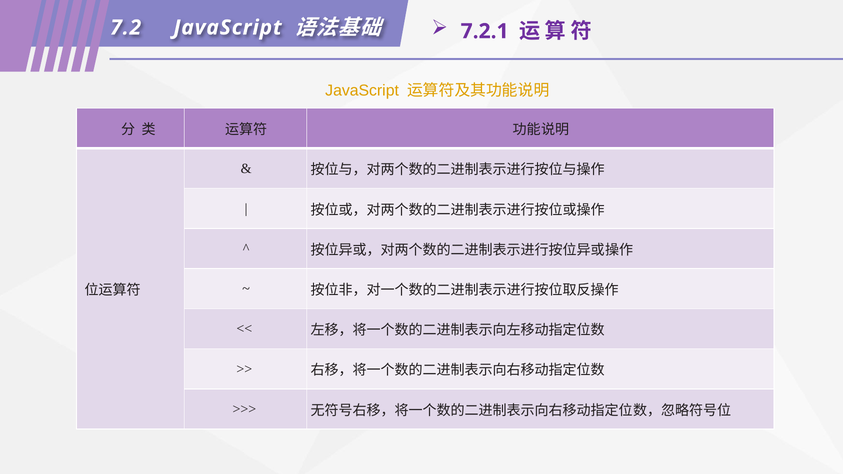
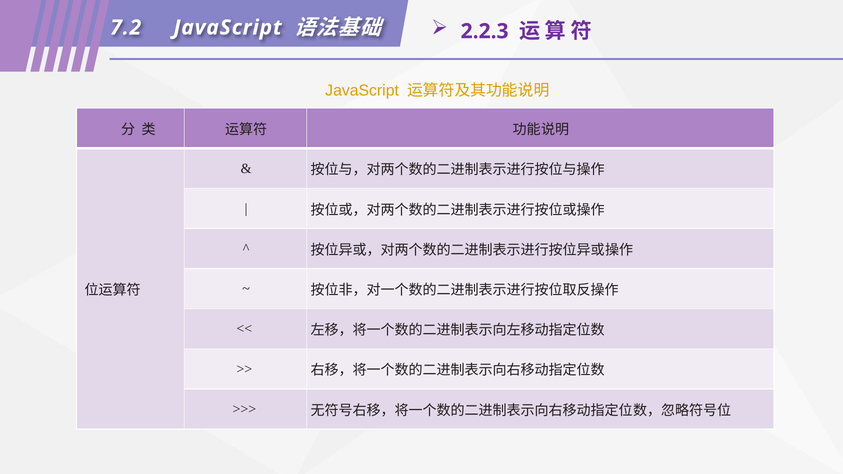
7.2.1: 7.2.1 -> 2.2.3
